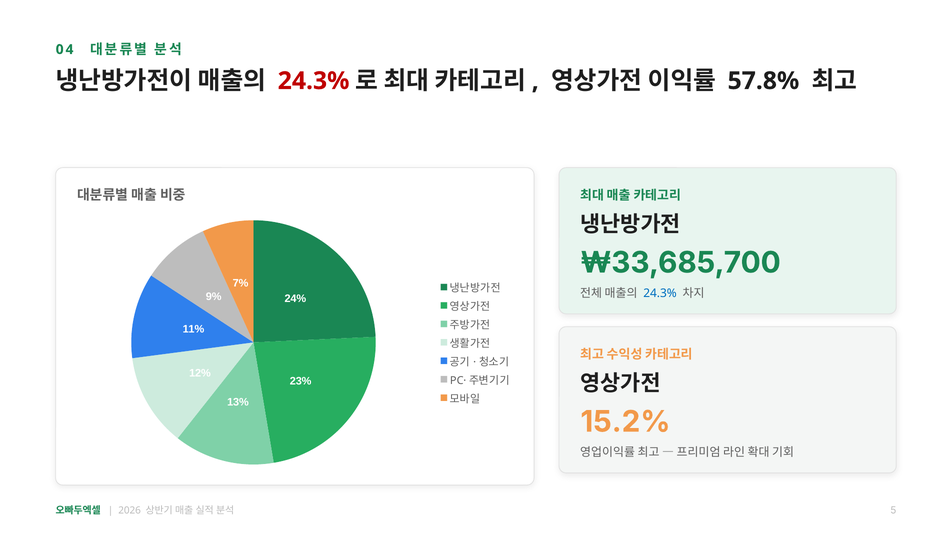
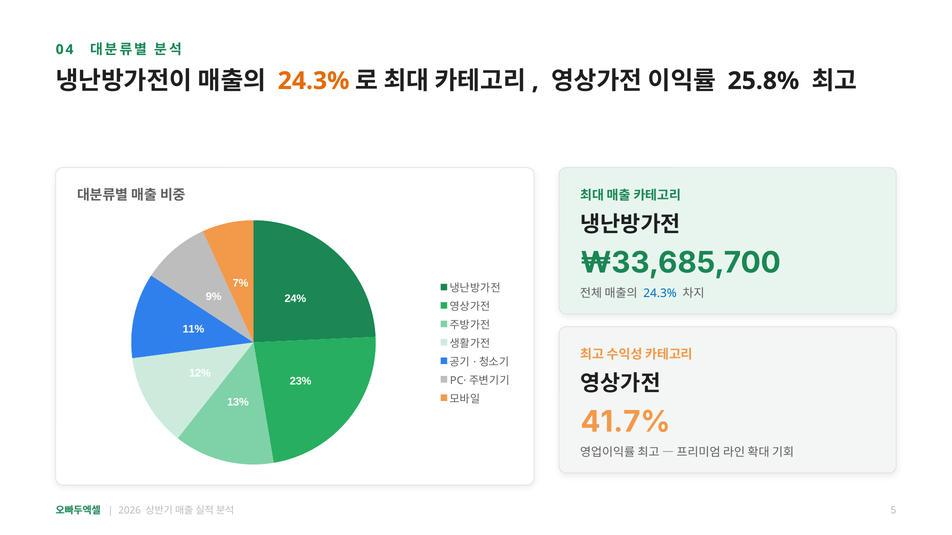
24.3% at (314, 81) colour: red -> orange
57.8%: 57.8% -> 25.8%
15.2%: 15.2% -> 41.7%
